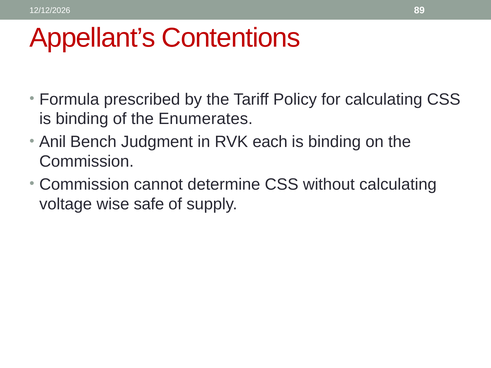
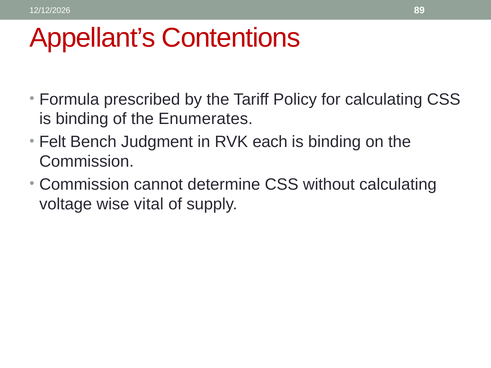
Anil: Anil -> Felt
safe: safe -> vital
